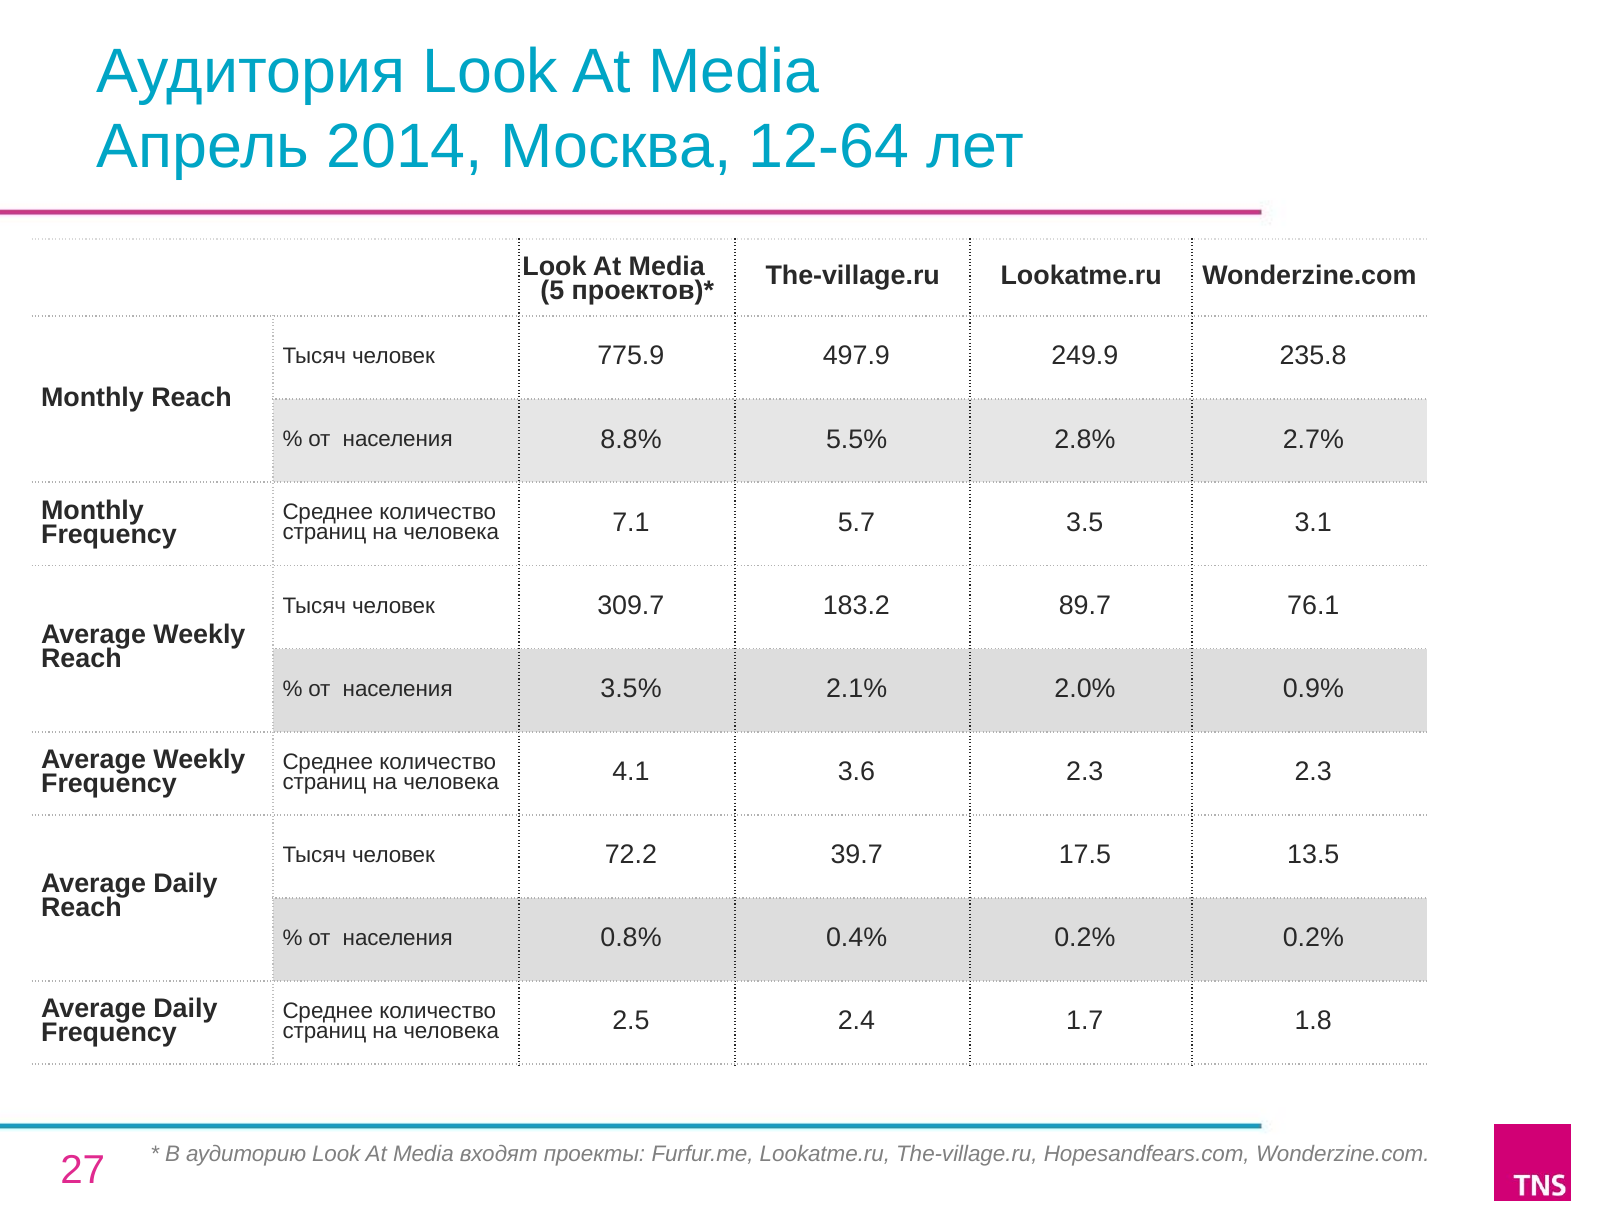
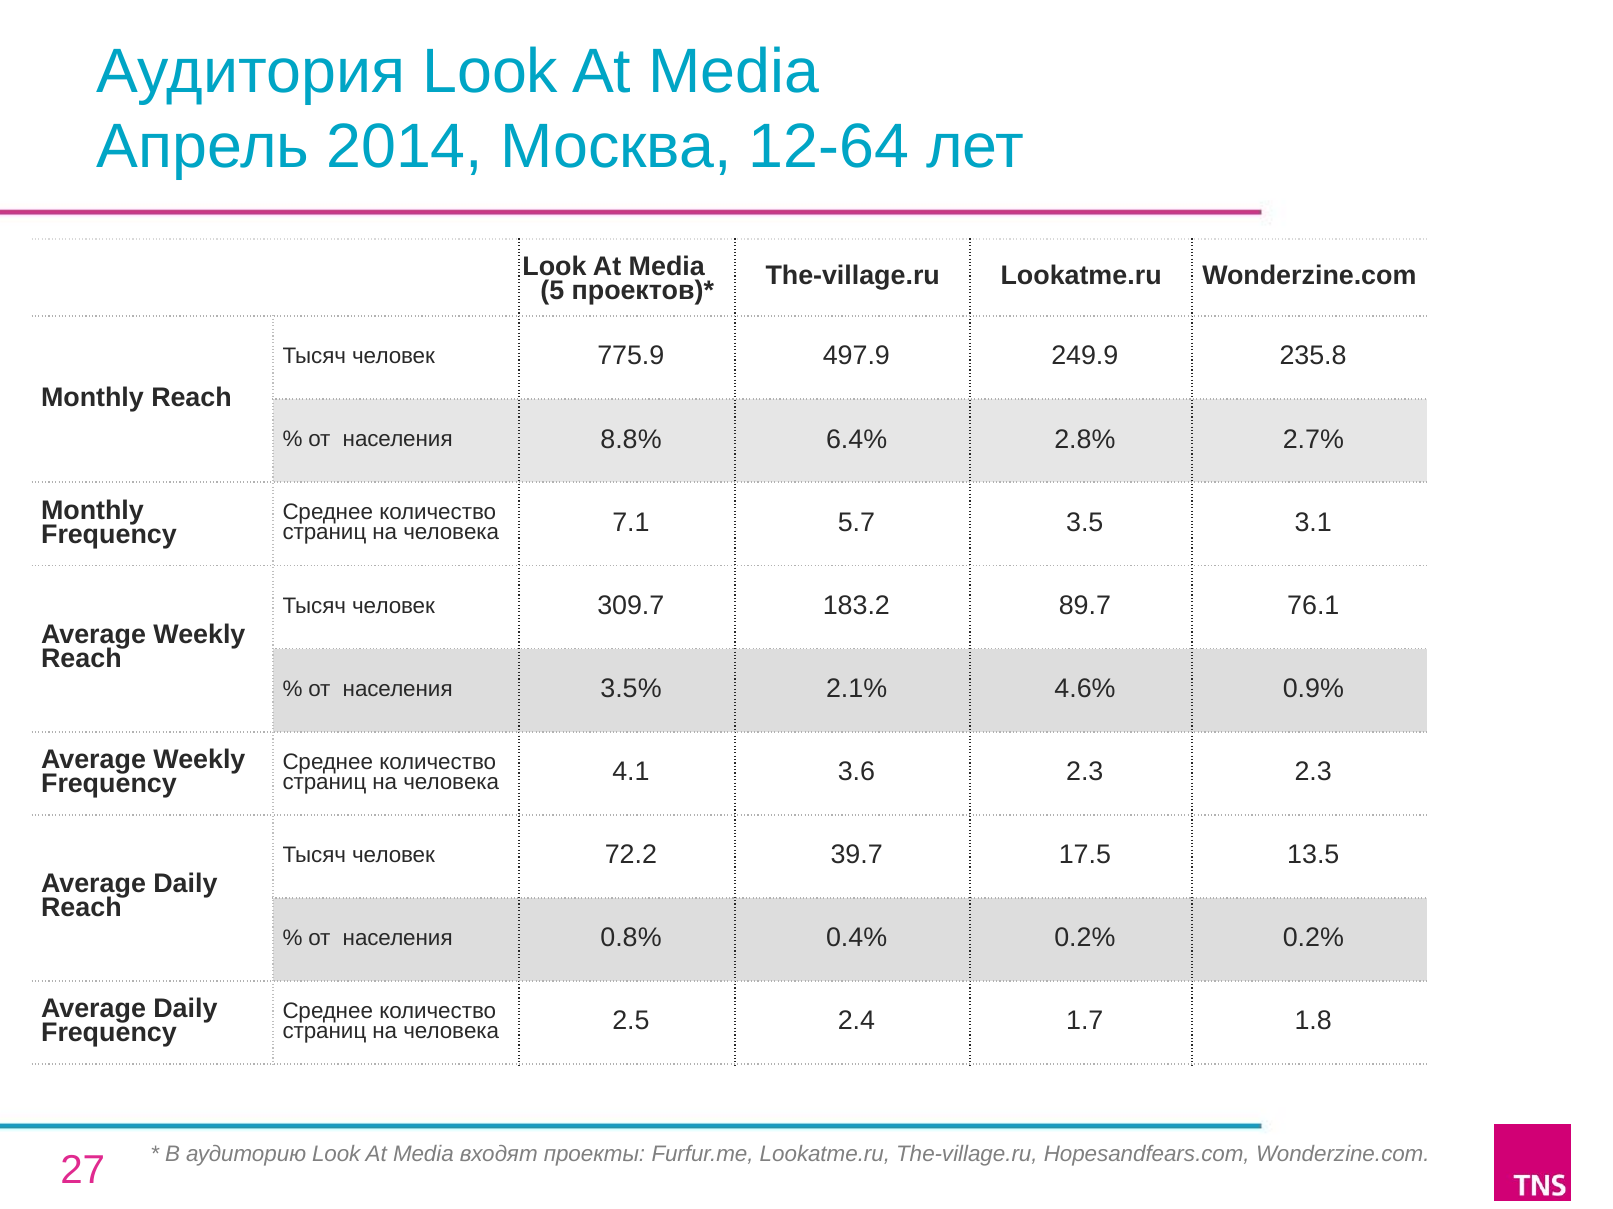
5.5%: 5.5% -> 6.4%
2.0%: 2.0% -> 4.6%
